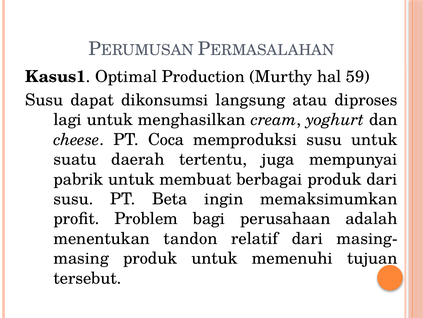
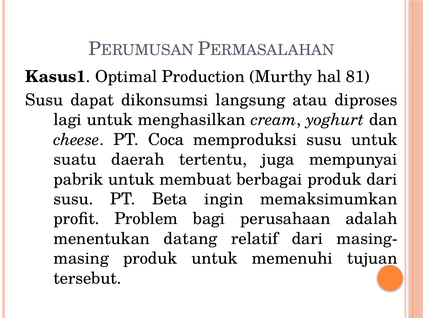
59: 59 -> 81
tandon: tandon -> datang
